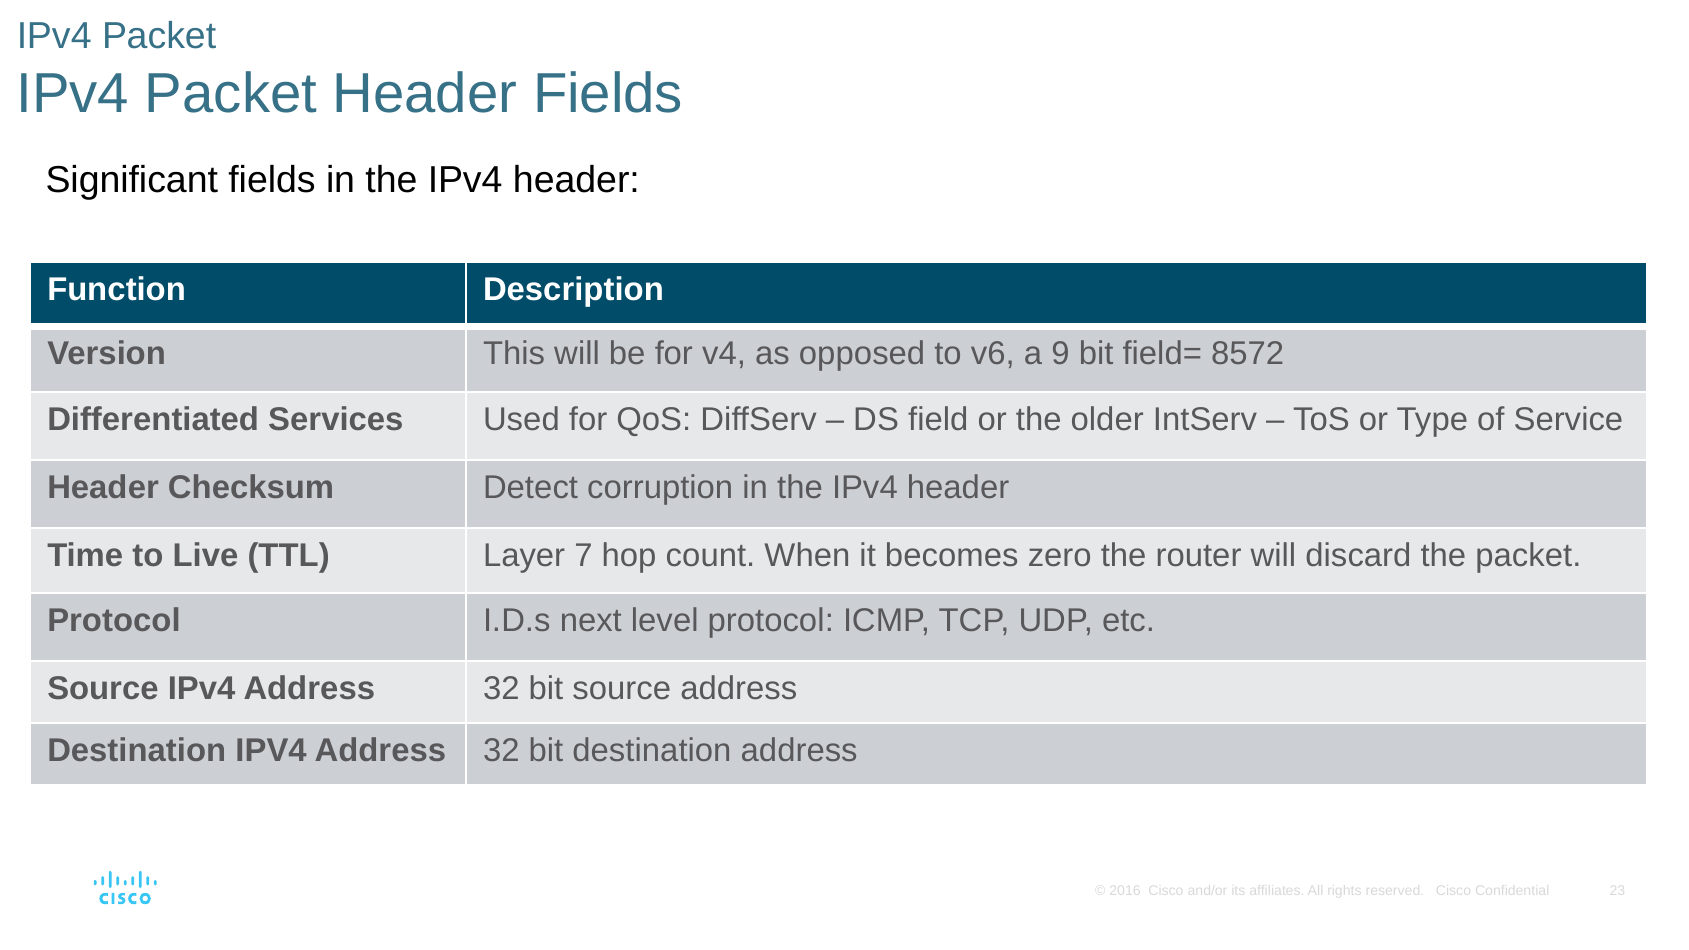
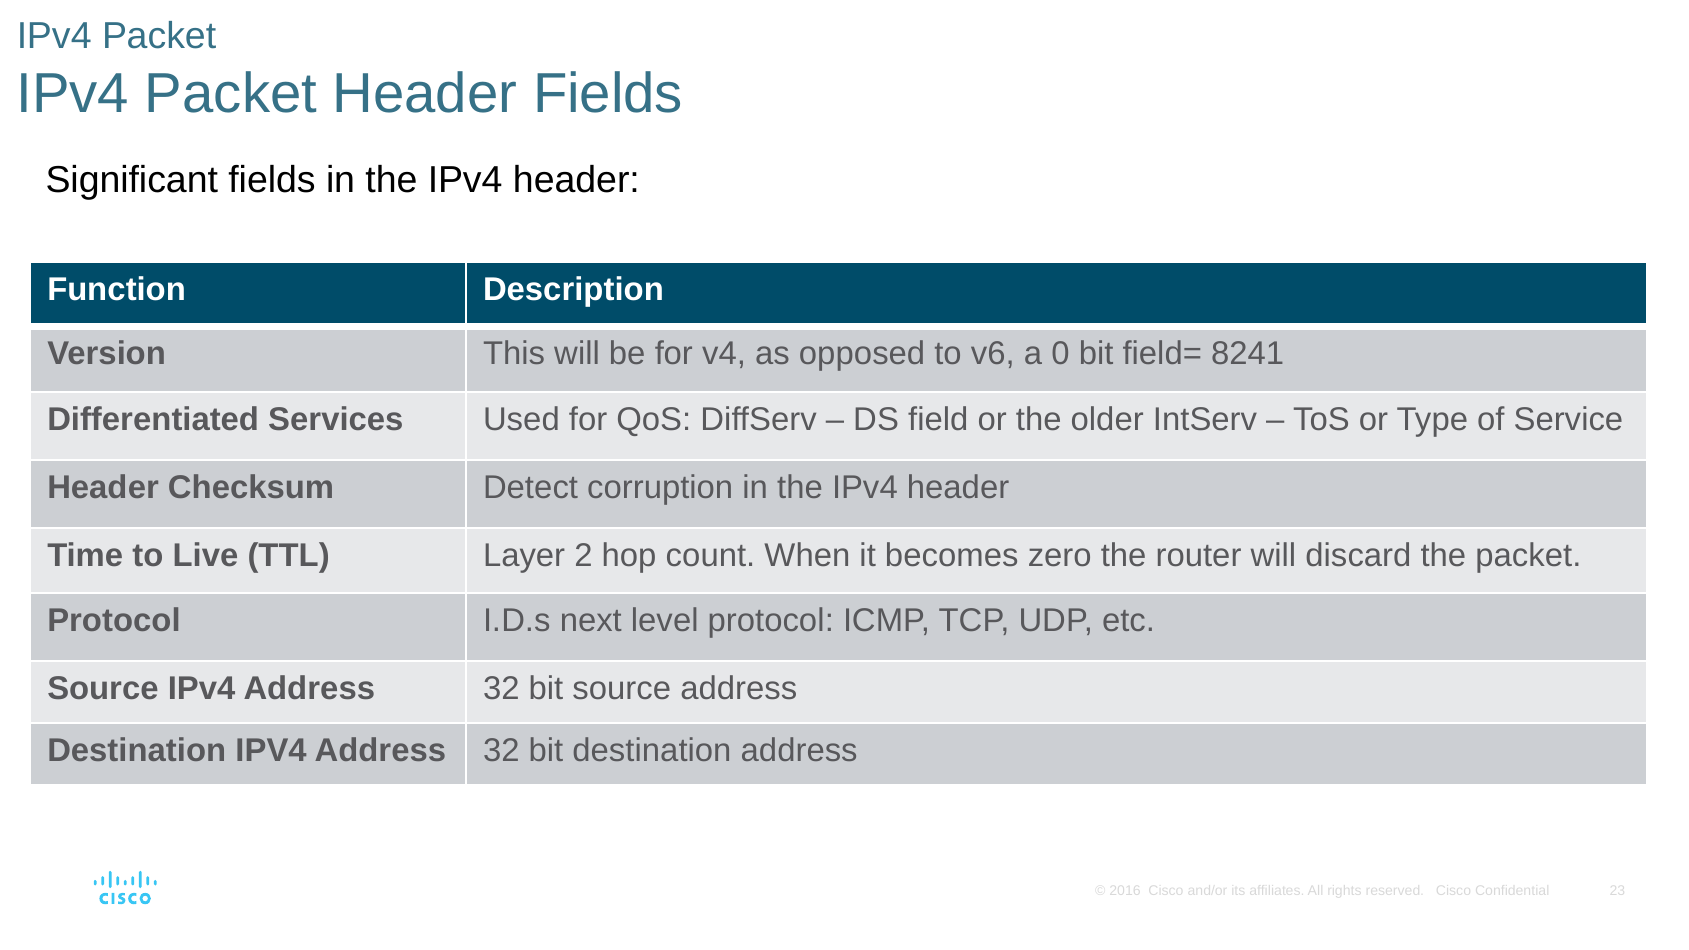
9: 9 -> 0
8572: 8572 -> 8241
7: 7 -> 2
